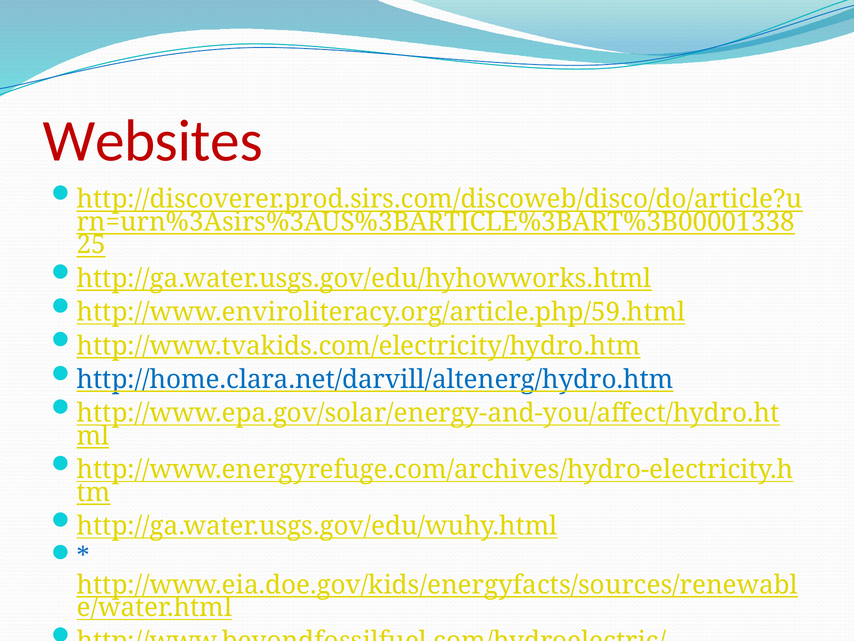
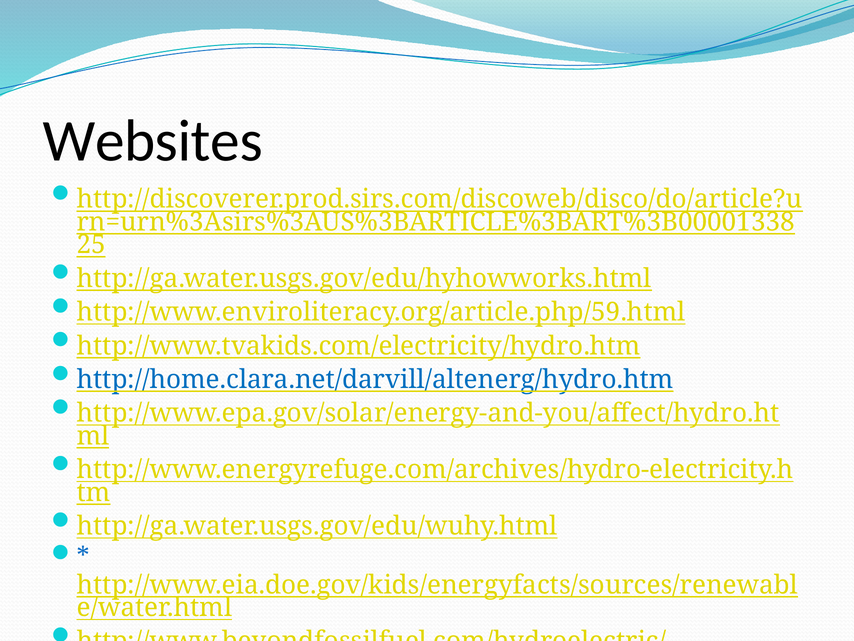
Websites colour: red -> black
